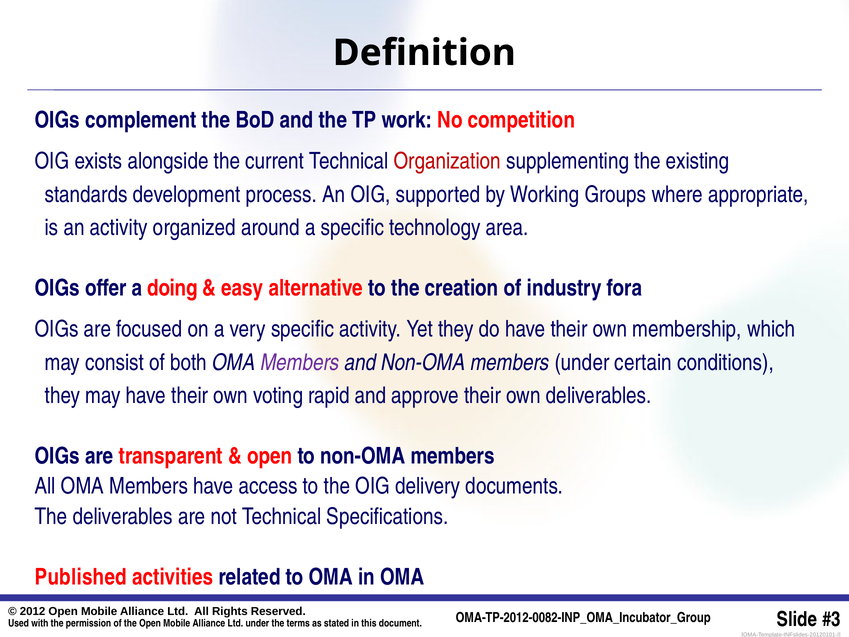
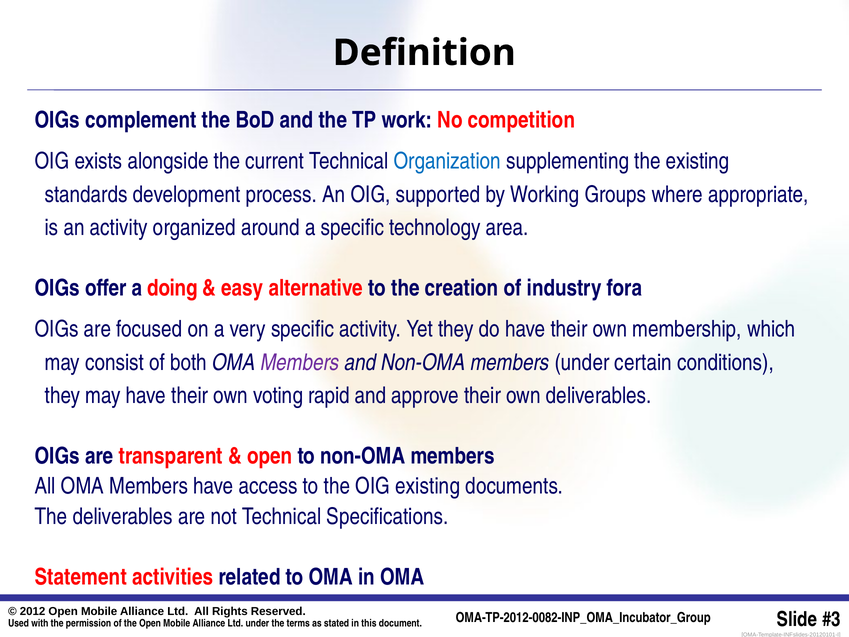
Organization colour: red -> blue
OIG delivery: delivery -> existing
Published: Published -> Statement
